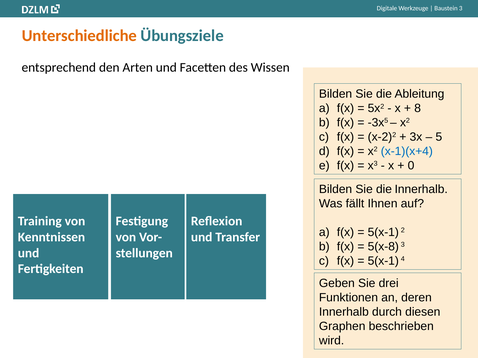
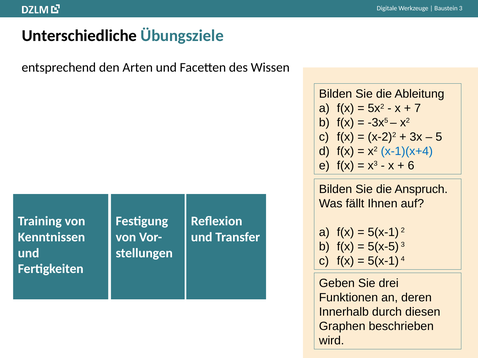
Unterschiedliche colour: orange -> black
8: 8 -> 7
0: 0 -> 6
die Innerhalb: Innerhalb -> Anspruch
5(x-8: 5(x-8 -> 5(x-5
